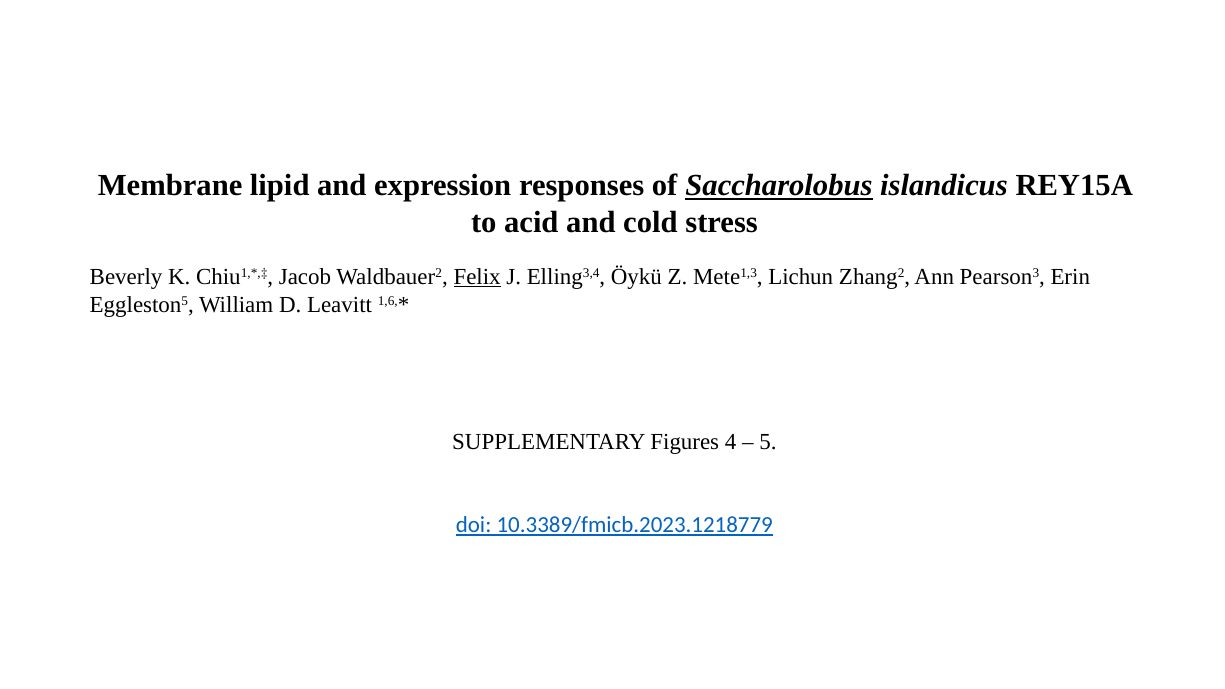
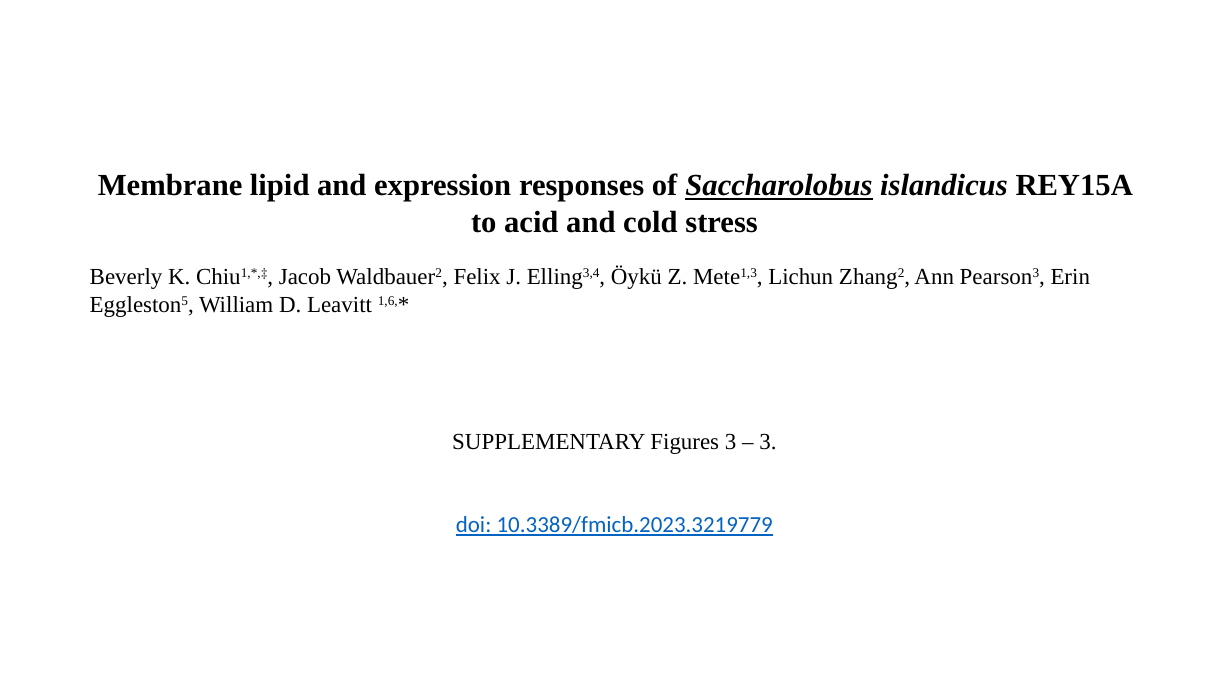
Felix underline: present -> none
Figures 4: 4 -> 3
5 at (768, 442): 5 -> 3
10.3389/fmicb.2023.1218779: 10.3389/fmicb.2023.1218779 -> 10.3389/fmicb.2023.3219779
